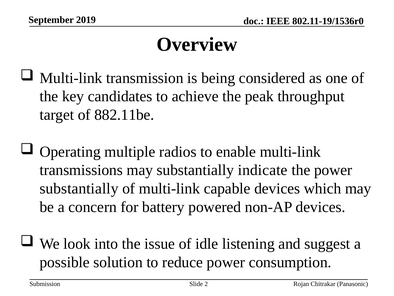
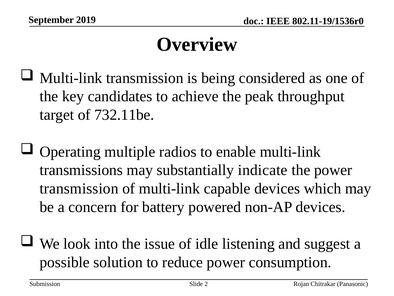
882.11be: 882.11be -> 732.11be
substantially at (79, 188): substantially -> transmission
